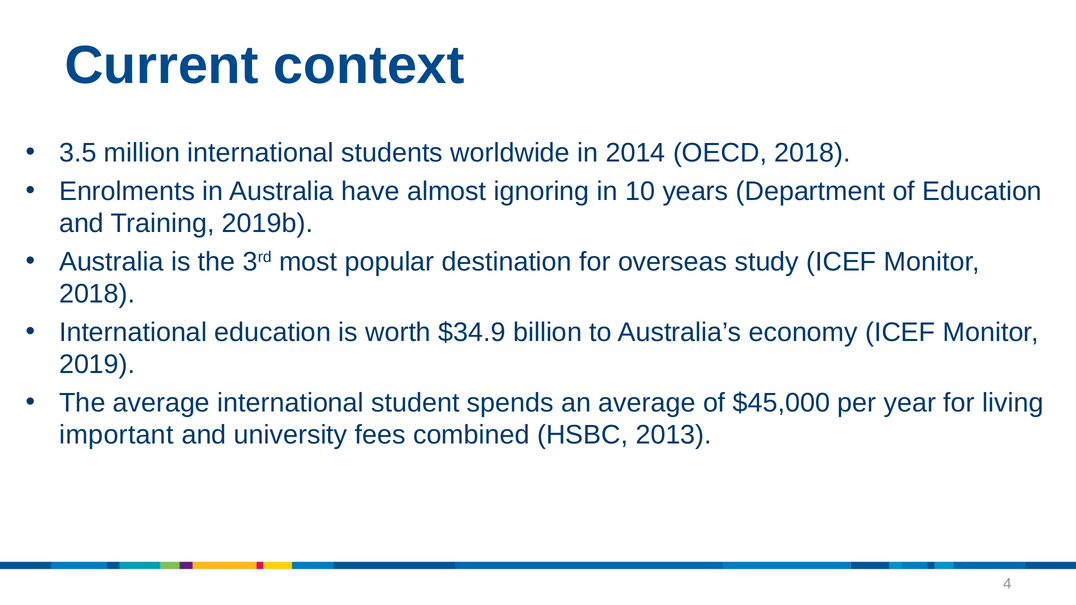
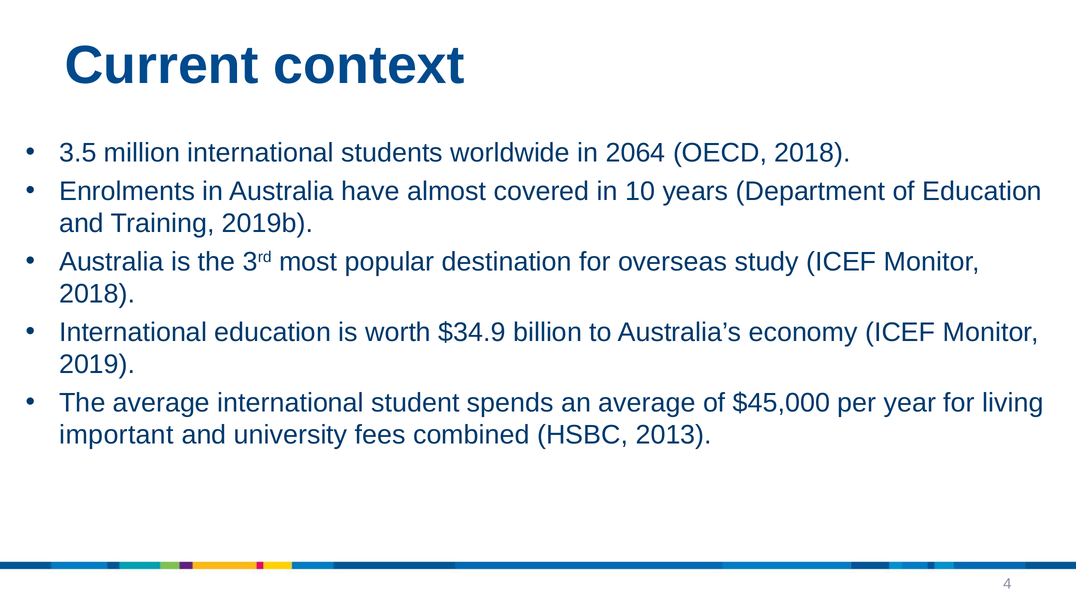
2014: 2014 -> 2064
ignoring: ignoring -> covered
